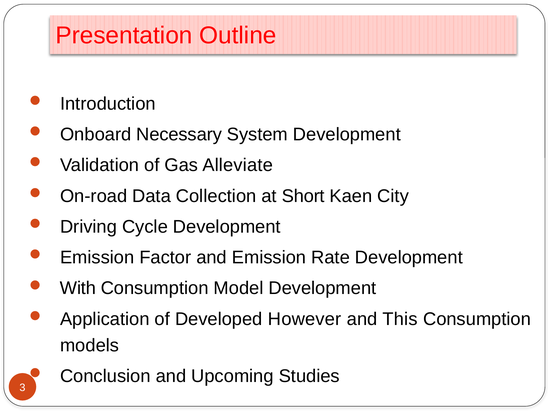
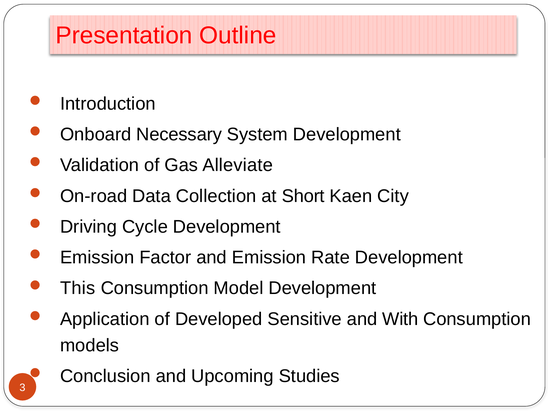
With: With -> This
However: However -> Sensitive
This: This -> With
